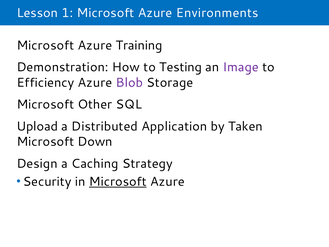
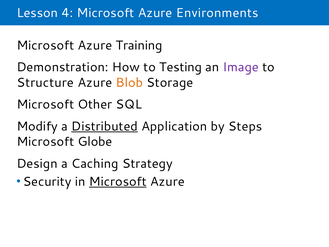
1: 1 -> 4
Efficiency: Efficiency -> Structure
Blob colour: purple -> orange
Upload: Upload -> Modify
Distributed underline: none -> present
Taken: Taken -> Steps
Down: Down -> Globe
